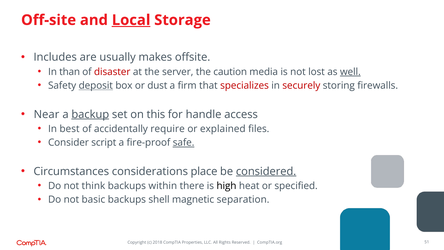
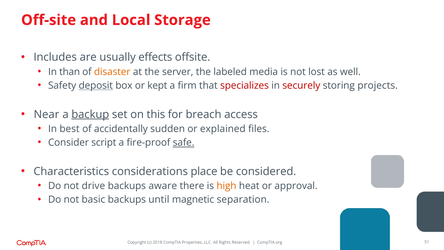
Local underline: present -> none
makes: makes -> effects
disaster colour: red -> orange
caution: caution -> labeled
well underline: present -> none
dust: dust -> kept
firewalls: firewalls -> projects
handle: handle -> breach
require: require -> sudden
Circumstances: Circumstances -> Characteristics
considered underline: present -> none
think: think -> drive
within: within -> aware
high colour: black -> orange
specified: specified -> approval
shell: shell -> until
